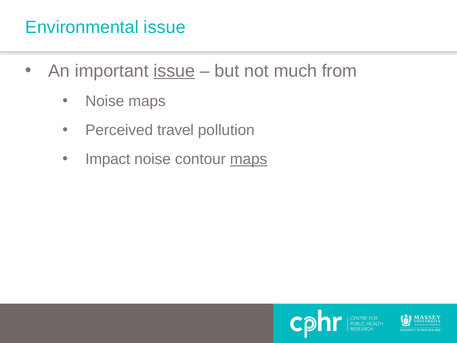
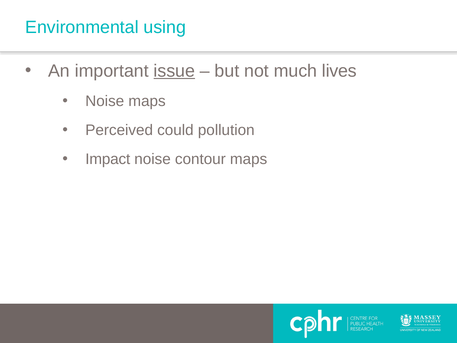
Environmental issue: issue -> using
from: from -> lives
travel: travel -> could
maps at (249, 159) underline: present -> none
